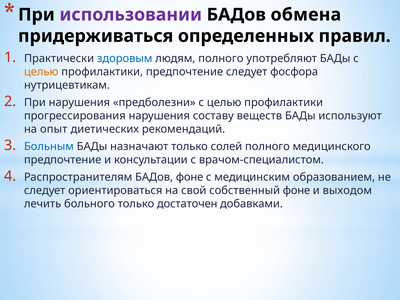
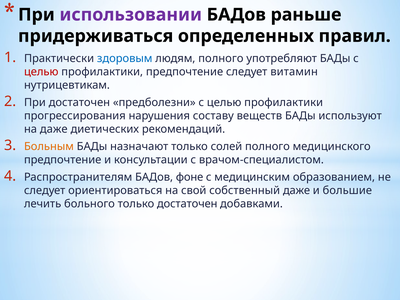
обмена: обмена -> раньше
целью at (41, 72) colour: orange -> red
фосфора: фосфора -> витамин
При нарушения: нарушения -> достаточен
на опыт: опыт -> даже
Больным colour: blue -> orange
собственный фоне: фоне -> даже
выходом: выходом -> большие
